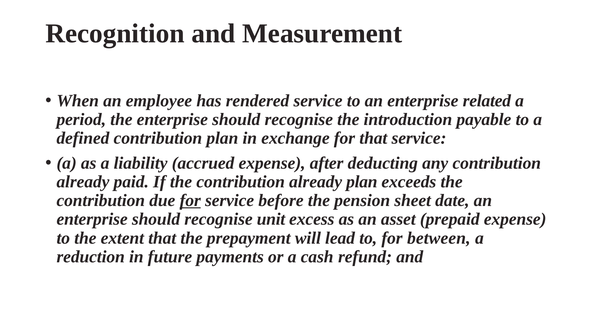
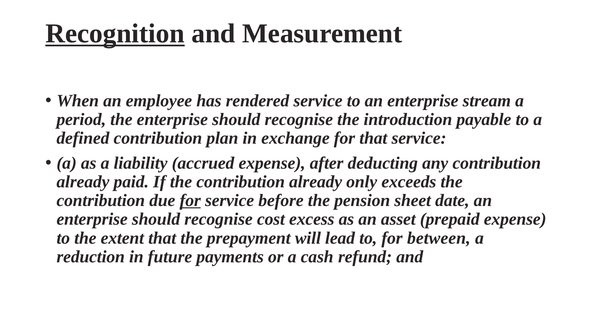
Recognition underline: none -> present
related: related -> stream
already plan: plan -> only
unit: unit -> cost
